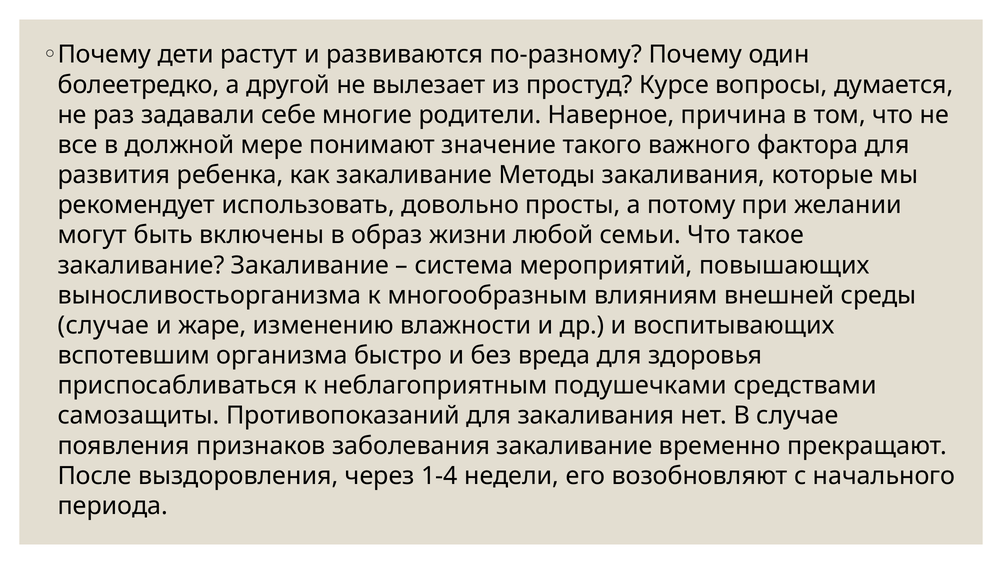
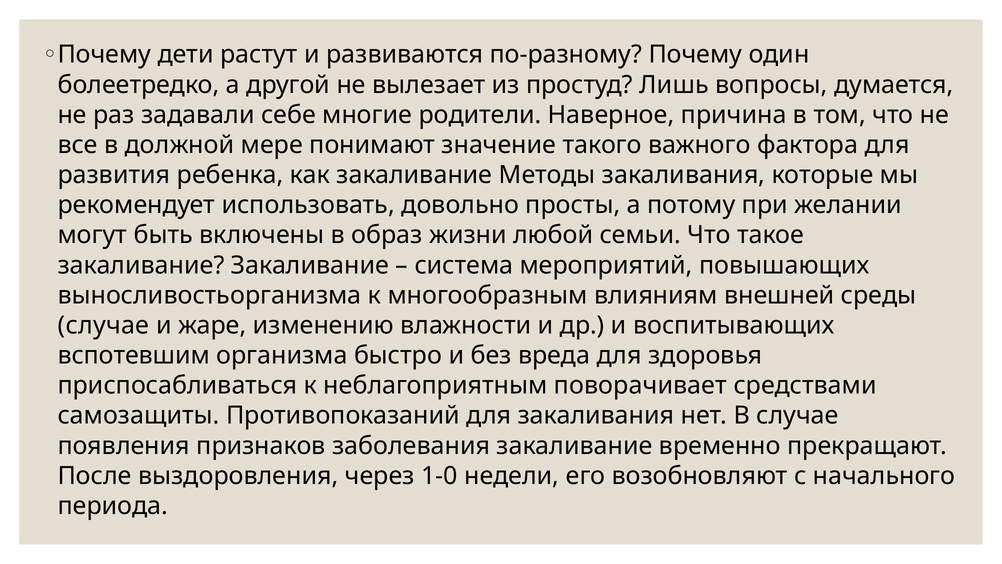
Курсе: Курсе -> Лишь
подушечками: подушечками -> поворачивает
1-4: 1-4 -> 1-0
